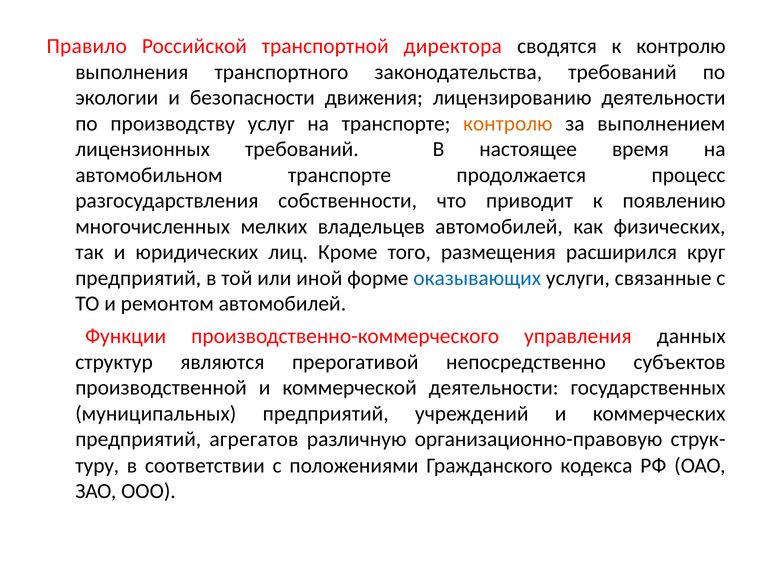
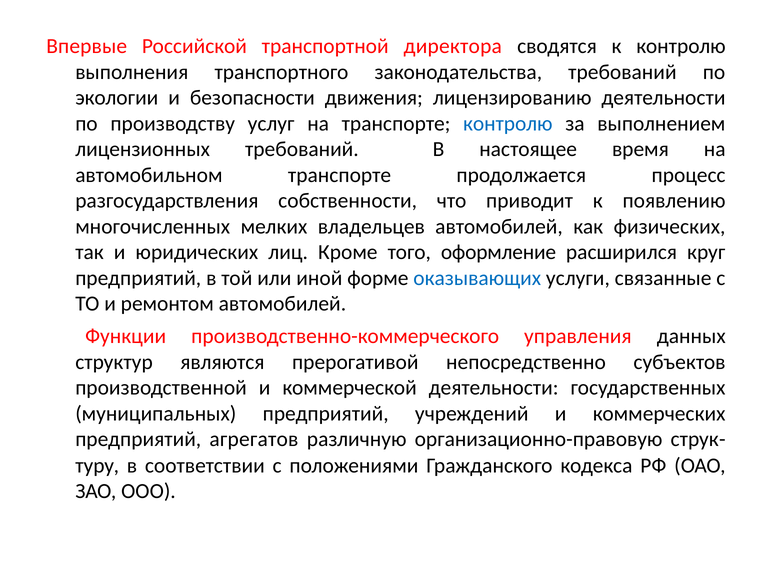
Правило: Правило -> Впервые
контролю at (508, 124) colour: orange -> blue
размещения: размещения -> оформление
